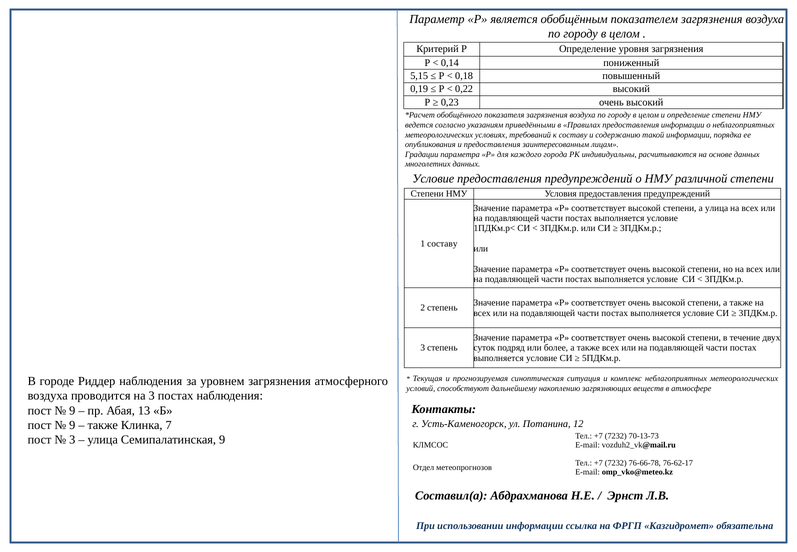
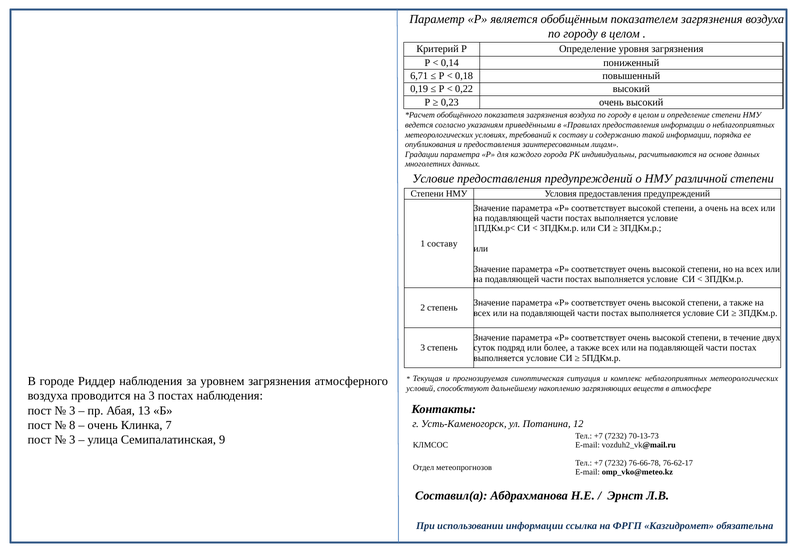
5,15: 5,15 -> 6,71
а улица: улица -> очень
9 at (72, 410): 9 -> 3
9 at (72, 425): 9 -> 8
также at (103, 425): также -> очень
